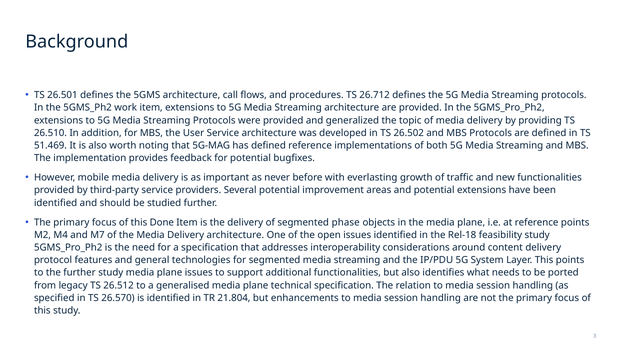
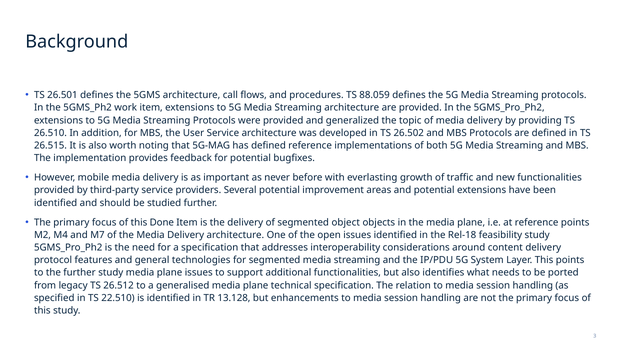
26.712: 26.712 -> 88.059
51.469: 51.469 -> 26.515
phase: phase -> object
26.570: 26.570 -> 22.510
21.804: 21.804 -> 13.128
